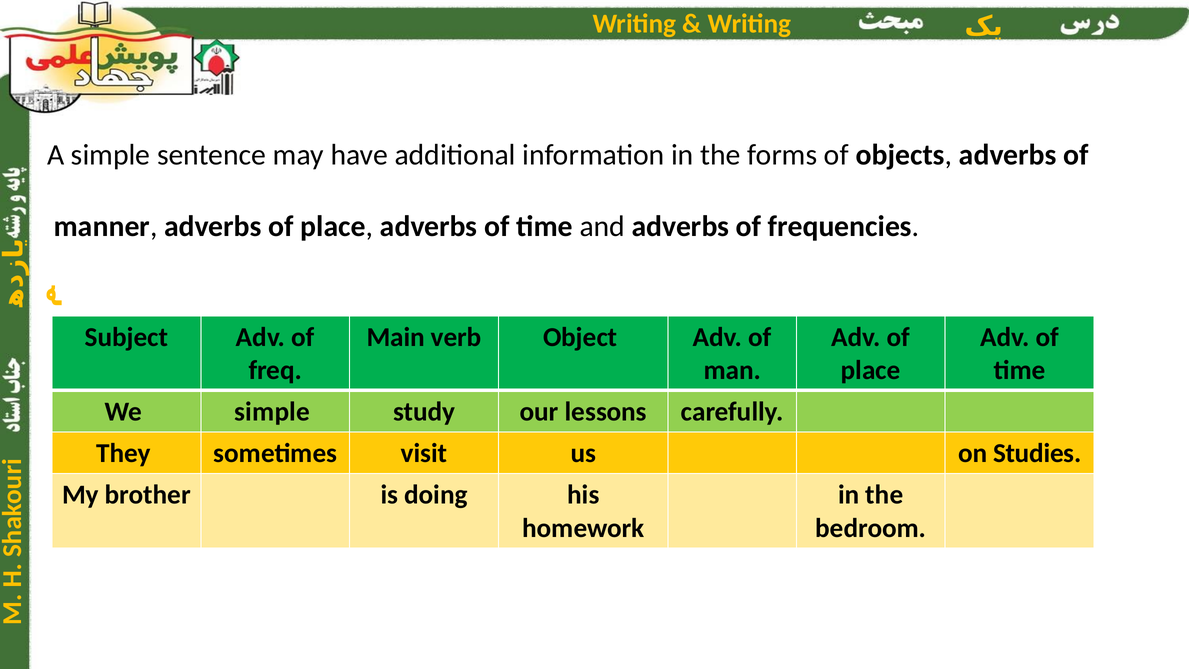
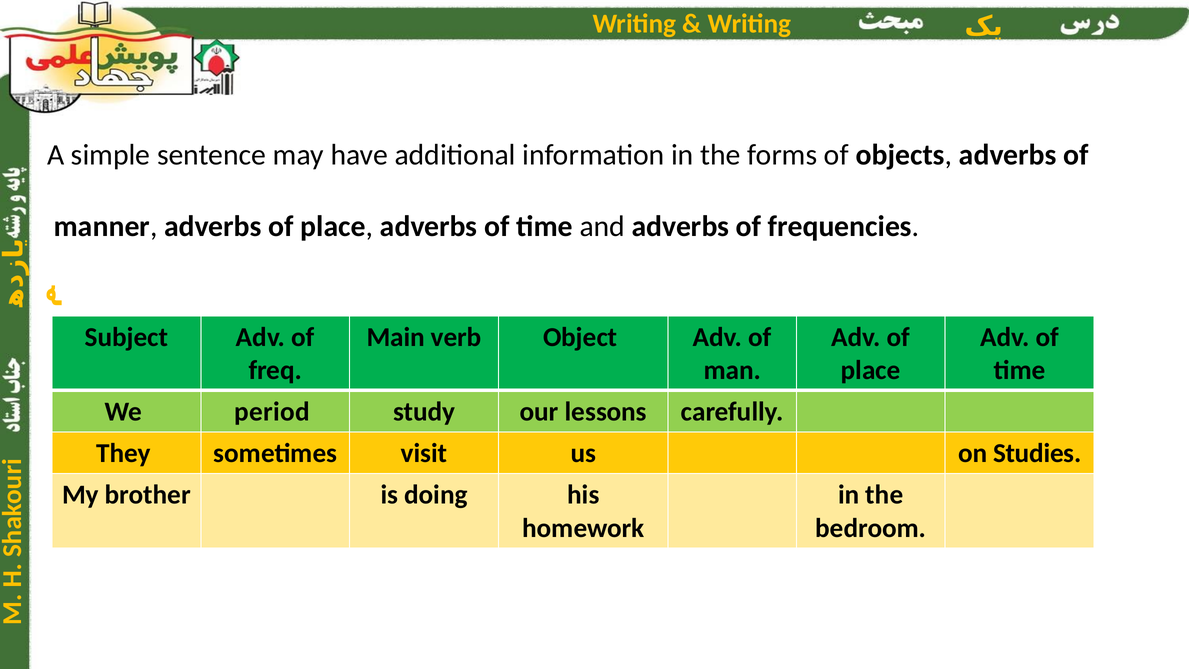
We simple: simple -> period
